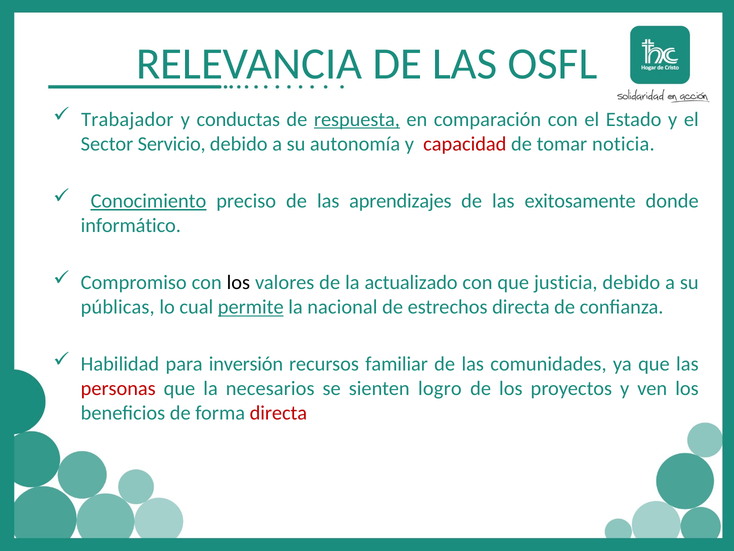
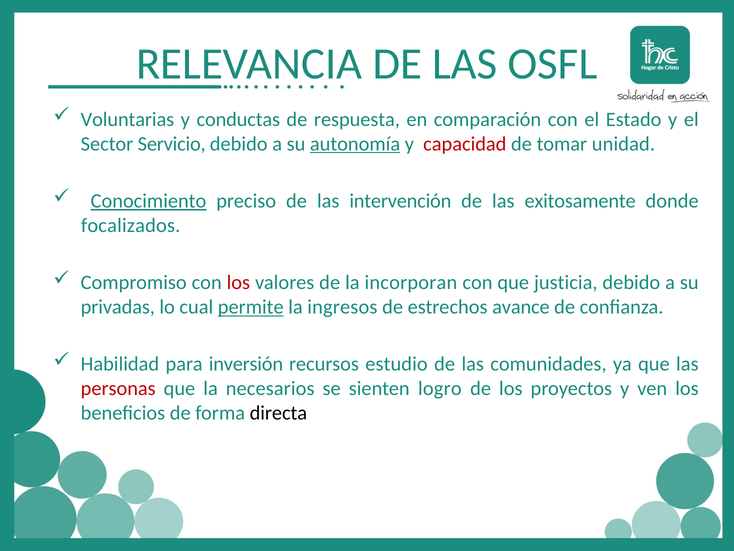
Trabajador: Trabajador -> Voluntarias
respuesta underline: present -> none
autonomía underline: none -> present
noticia: noticia -> unidad
aprendizajes: aprendizajes -> intervención
informático: informático -> focalizados
los at (238, 282) colour: black -> red
actualizado: actualizado -> incorporan
públicas: públicas -> privadas
nacional: nacional -> ingresos
estrechos directa: directa -> avance
familiar: familiar -> estudio
directa at (278, 413) colour: red -> black
